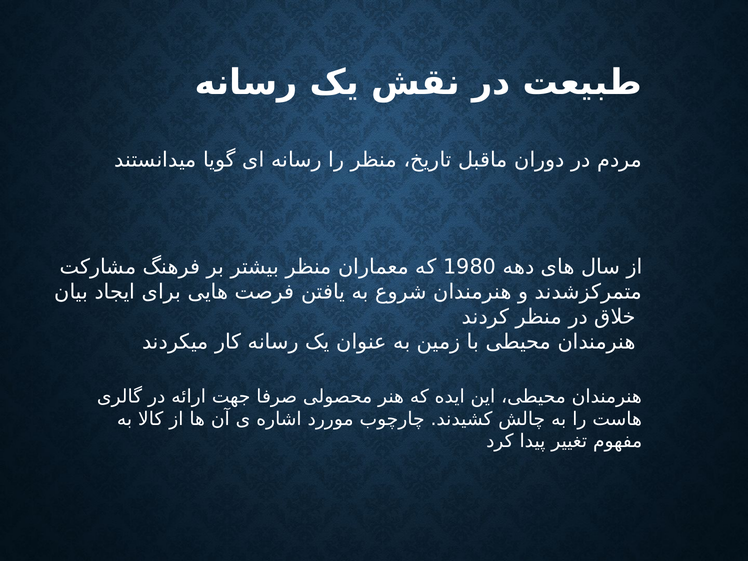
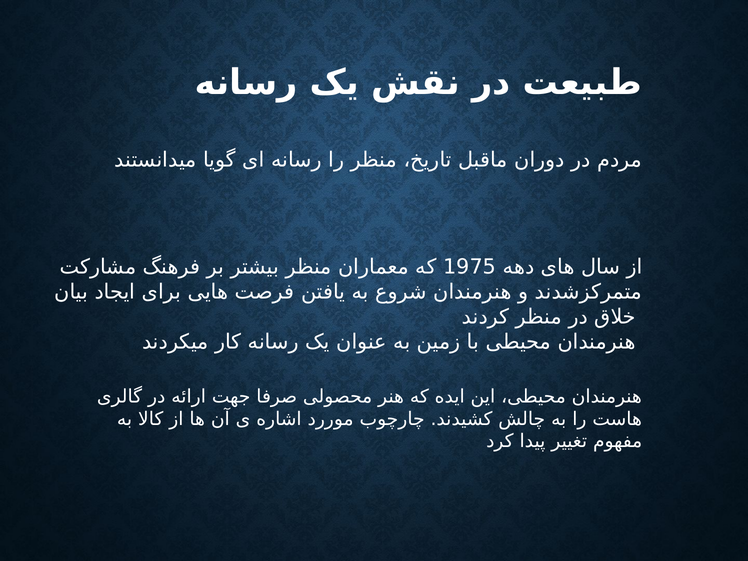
1980: 1980 -> 1975
